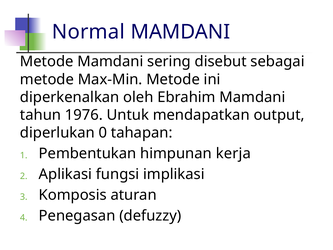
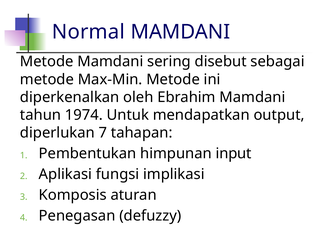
1976: 1976 -> 1974
0: 0 -> 7
kerja: kerja -> input
